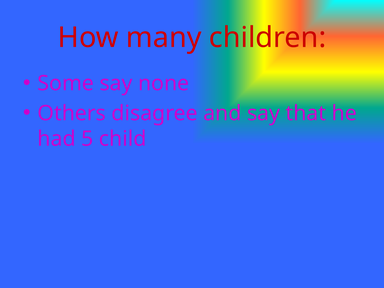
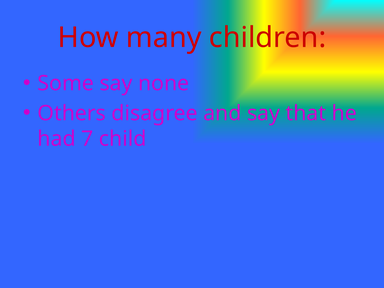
5: 5 -> 7
